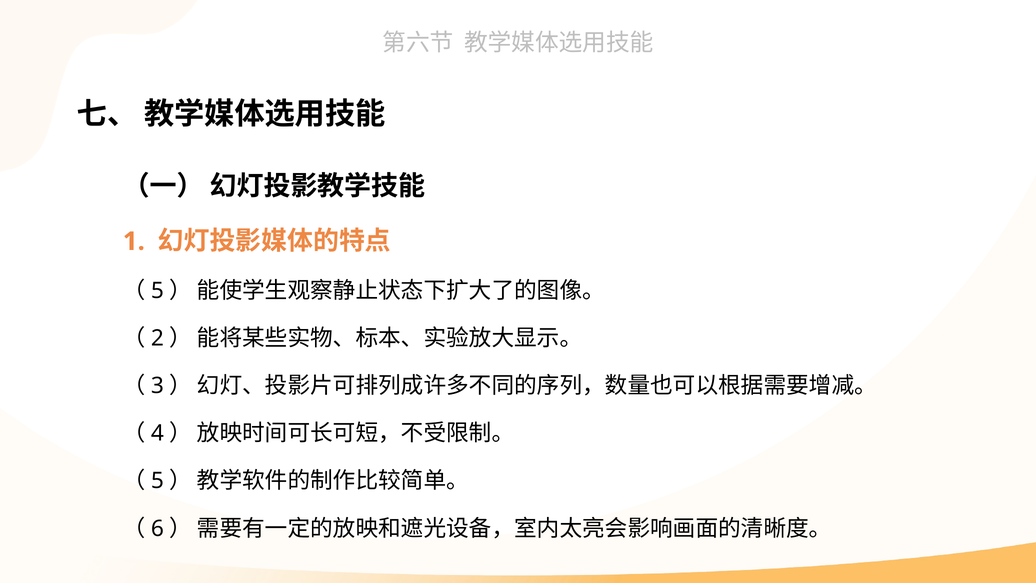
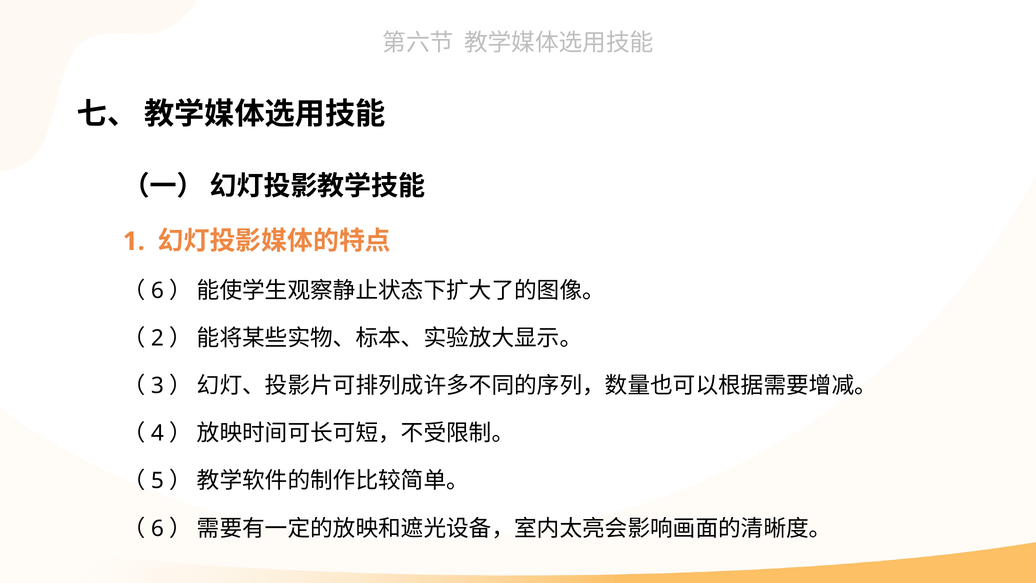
5 at (157, 291): 5 -> 6
